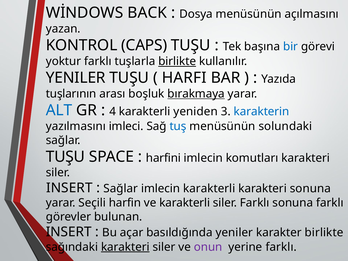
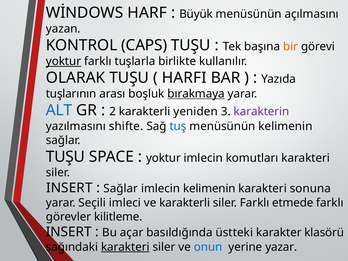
BACK: BACK -> HARF
Dosya: Dosya -> Büyük
bir colour: blue -> orange
yoktur at (64, 61) underline: none -> present
birlikte at (177, 61) underline: present -> none
YENILER at (76, 78): YENILER -> OLARAK
4: 4 -> 2
karakterin colour: blue -> purple
imleci: imleci -> shifte
menüsünün solundaki: solundaki -> kelimenin
harfini at (163, 158): harfini -> yoktur
imlecin karakterli: karakterli -> kelimenin
harfin: harfin -> imleci
Farklı sonuna: sonuna -> etmede
bulunan: bulunan -> kilitleme
basıldığında yeniler: yeniler -> üstteki
karakter birlikte: birlikte -> klasörü
onun colour: purple -> blue
yerine farklı: farklı -> yazar
